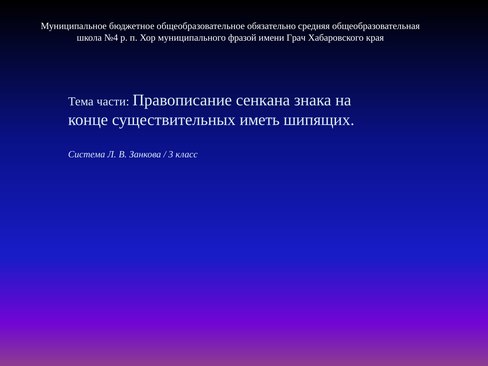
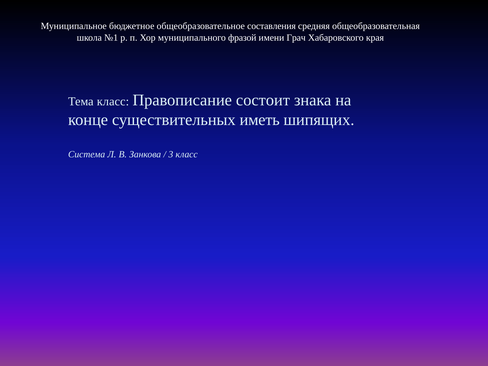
обязательно: обязательно -> составления
№4: №4 -> №1
Тема части: части -> класс
сенкана: сенкана -> состоит
